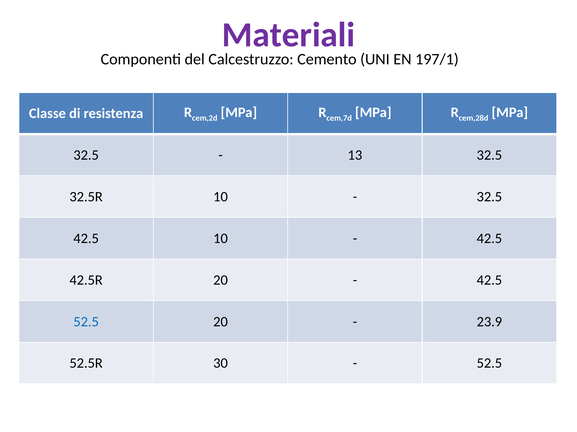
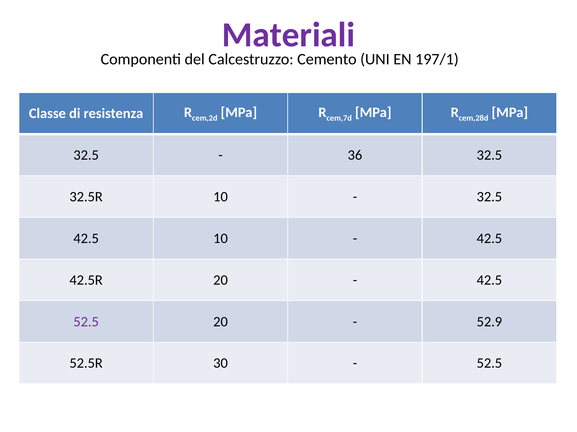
13: 13 -> 36
52.5 at (86, 322) colour: blue -> purple
23.9: 23.9 -> 52.9
